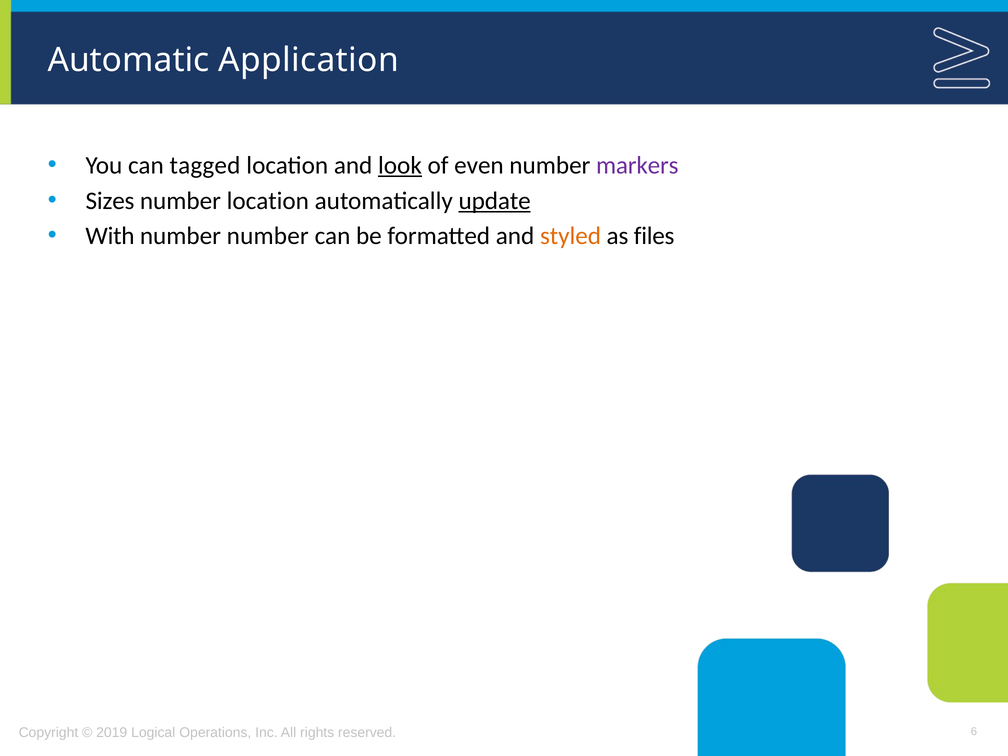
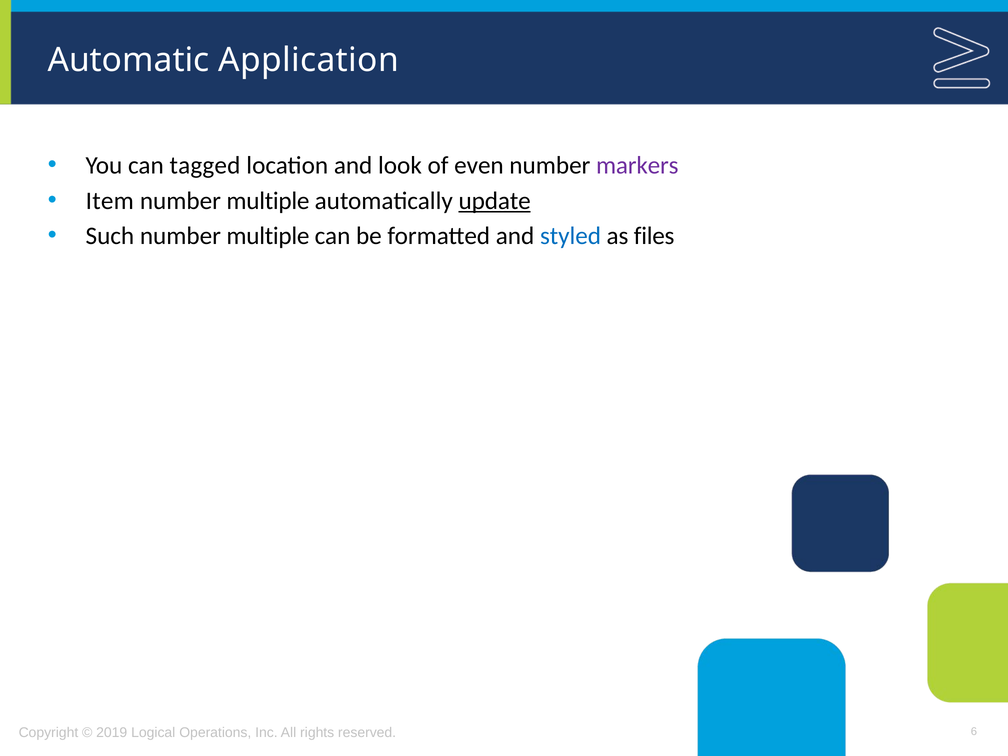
look underline: present -> none
Sizes: Sizes -> Item
location at (268, 201): location -> multiple
With: With -> Such
number at (268, 236): number -> multiple
styled colour: orange -> blue
